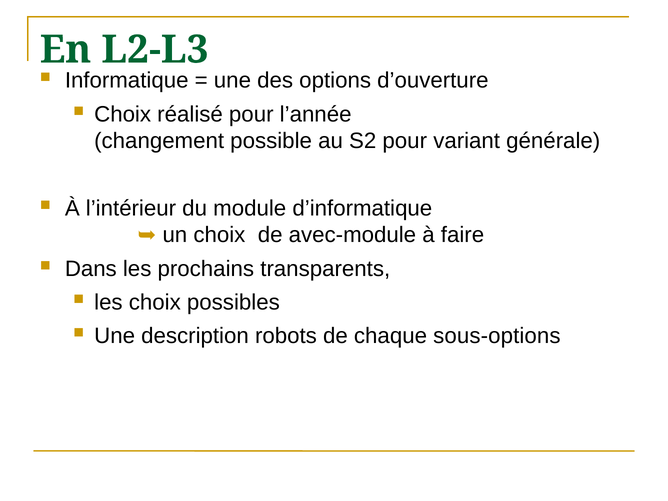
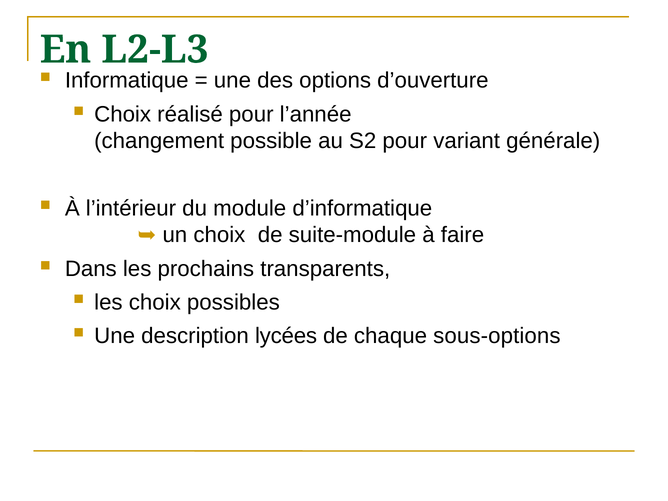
avec-module: avec-module -> suite-module
robots: robots -> lycées
